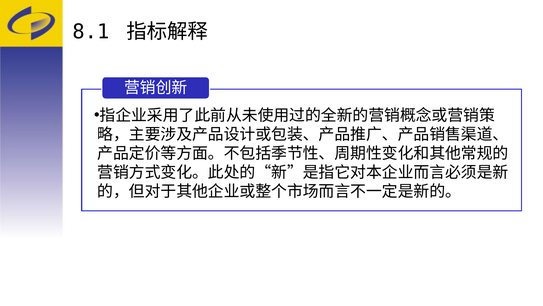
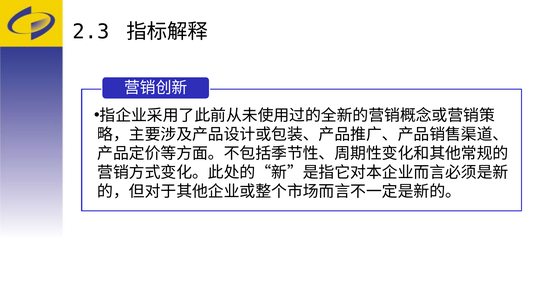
8.1: 8.1 -> 2.3
